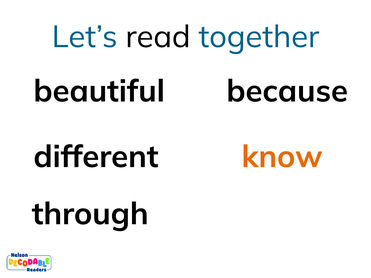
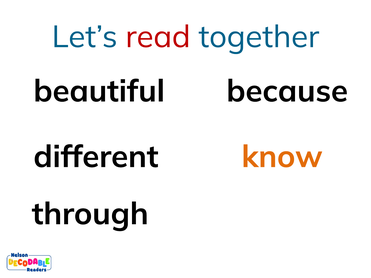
read colour: black -> red
